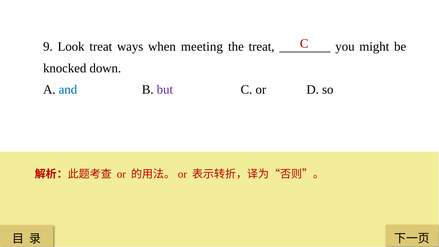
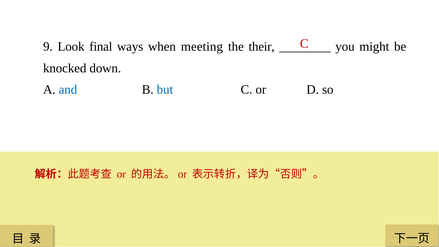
Look treat: treat -> final
the treat: treat -> their
but colour: purple -> blue
